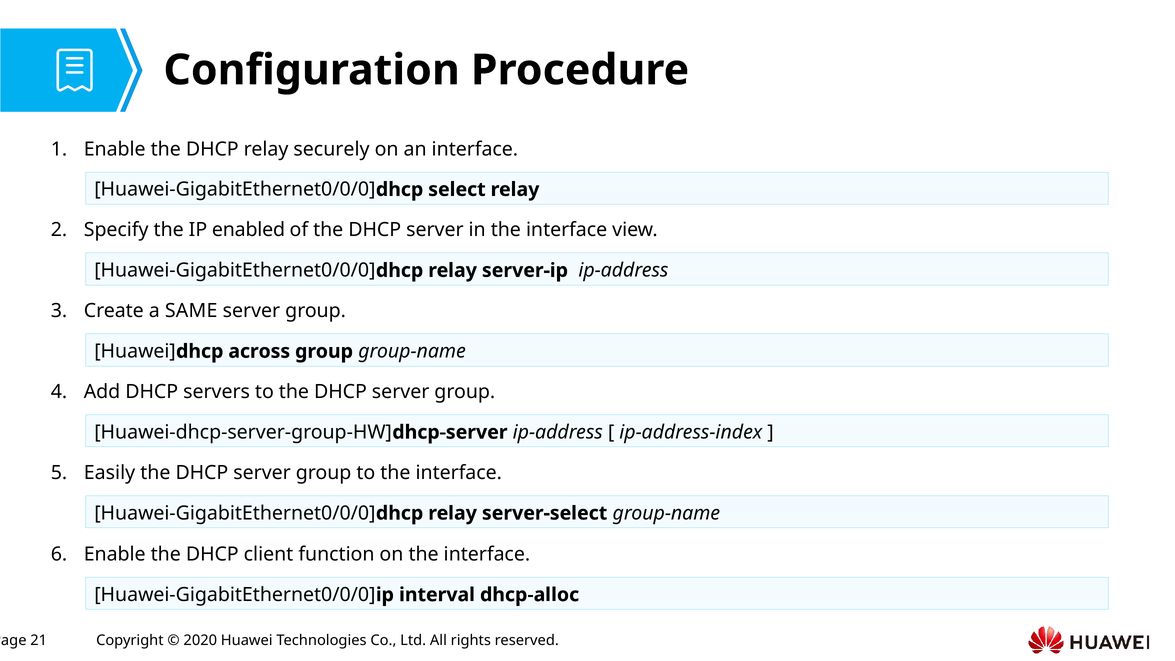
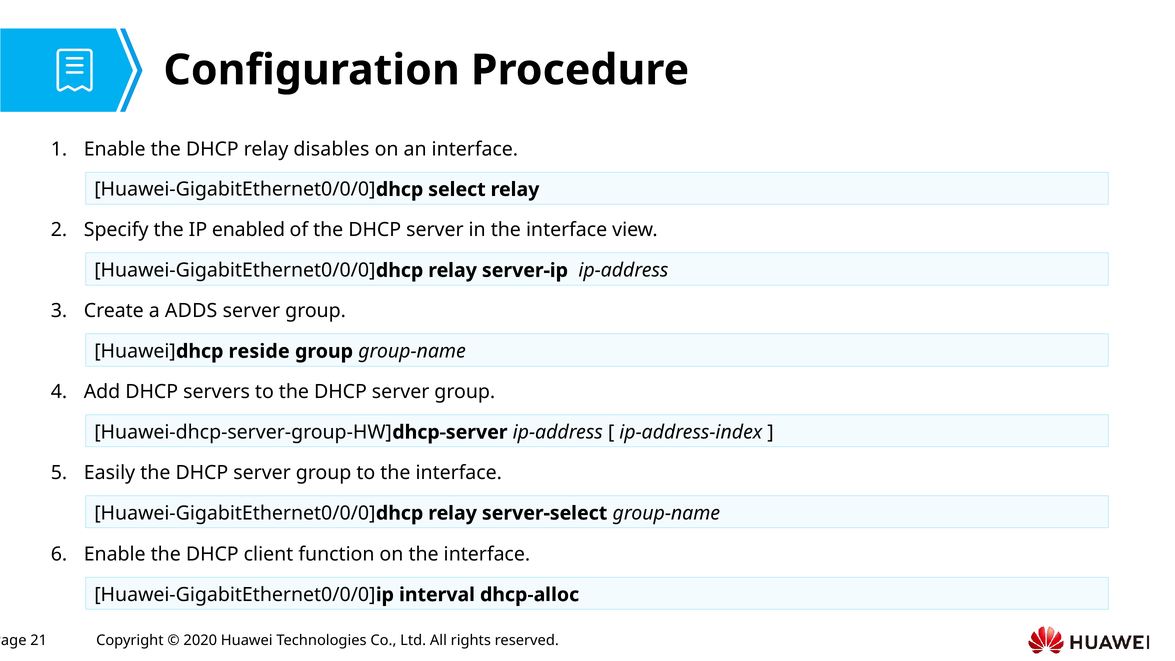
securely: securely -> disables
SAME: SAME -> ADDS
across: across -> reside
